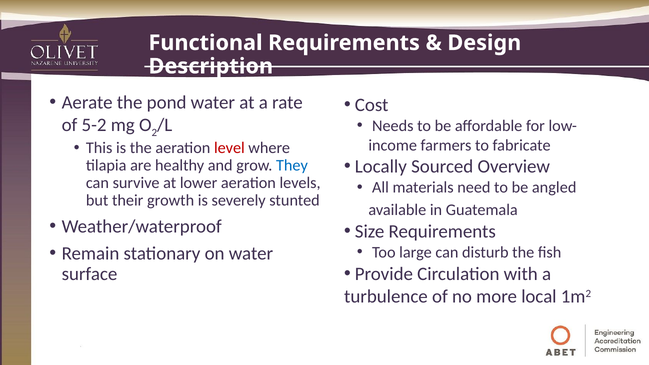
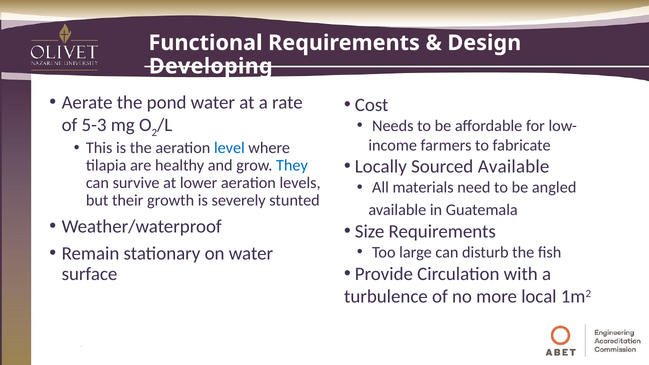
Description: Description -> Developing
5-2: 5-2 -> 5-3
level colour: red -> blue
Sourced Overview: Overview -> Available
